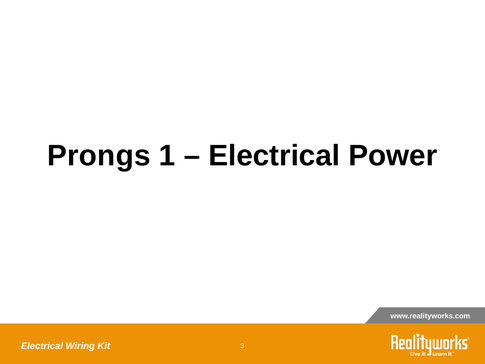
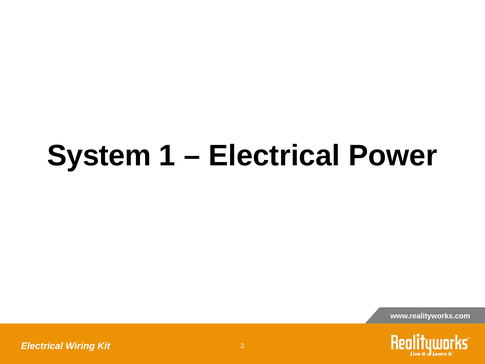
Prongs: Prongs -> System
